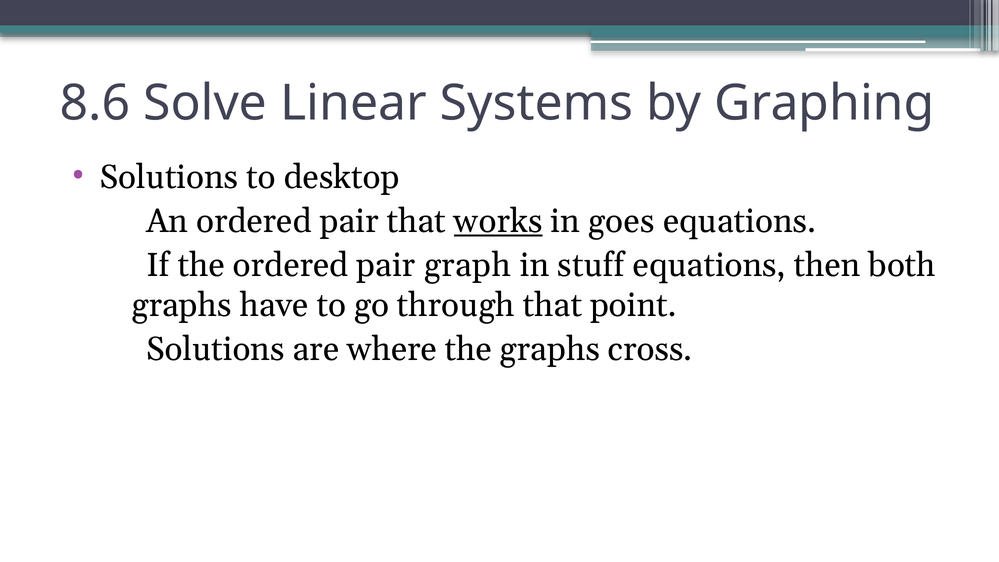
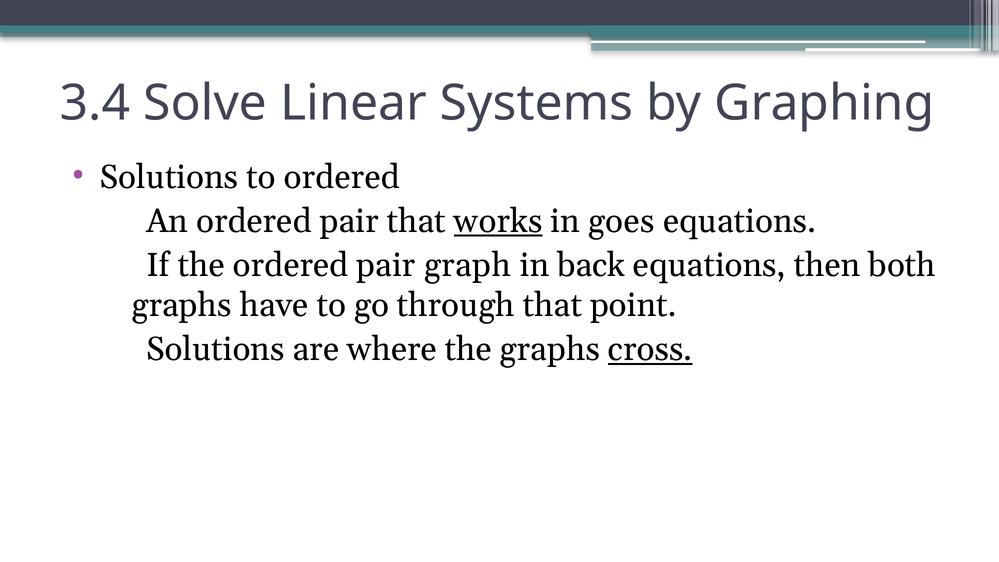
8.6: 8.6 -> 3.4
to desktop: desktop -> ordered
stuff: stuff -> back
cross underline: none -> present
